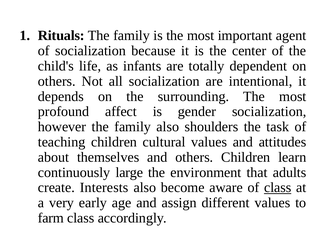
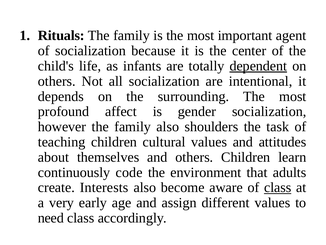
dependent underline: none -> present
large: large -> code
farm: farm -> need
